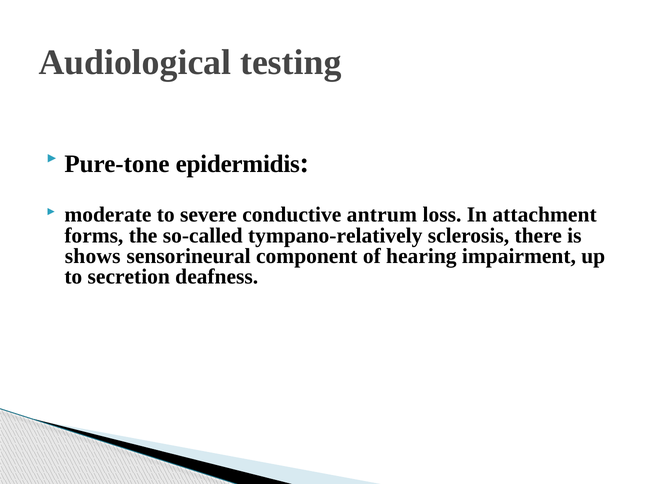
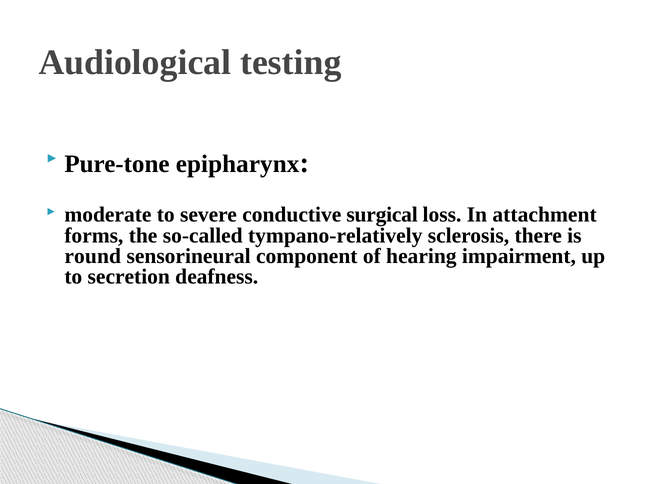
epidermidis: epidermidis -> epipharynx
antrum: antrum -> surgical
shows: shows -> round
